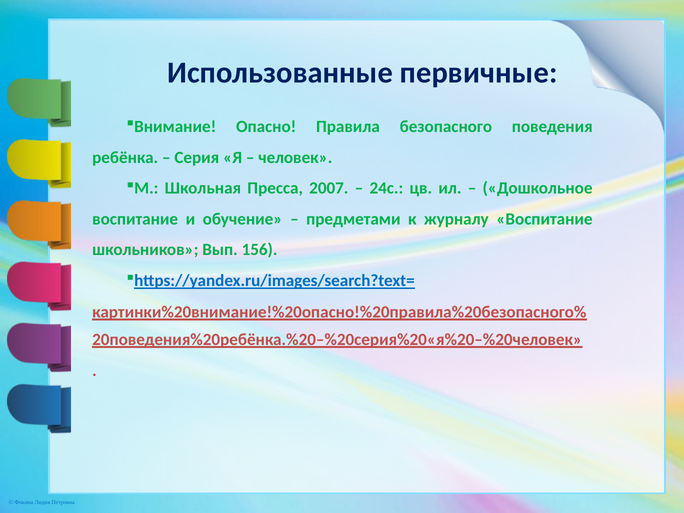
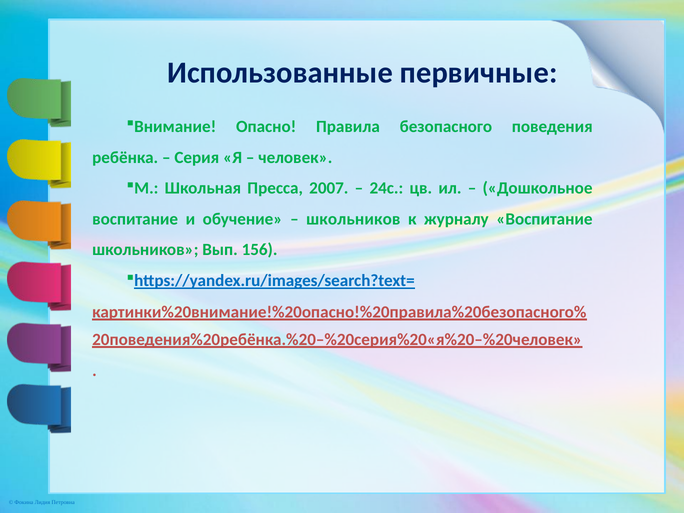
предметами at (353, 219): предметами -> школьников
